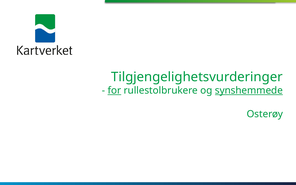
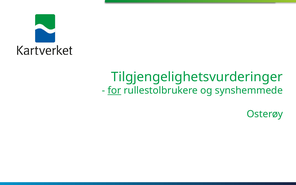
synshemmede underline: present -> none
